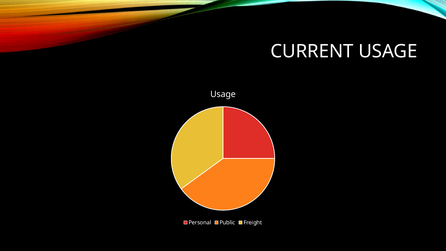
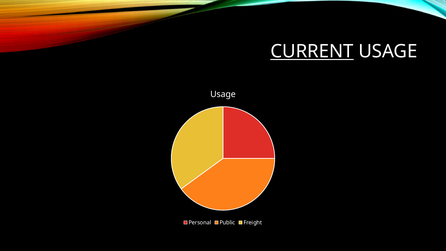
CURRENT underline: none -> present
